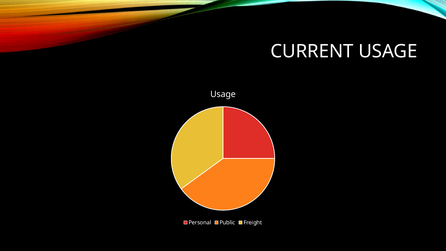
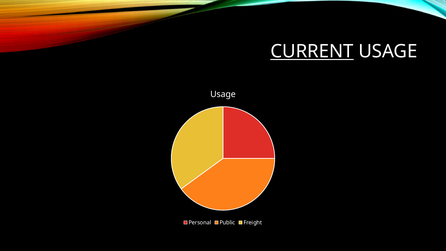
CURRENT underline: none -> present
